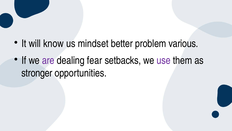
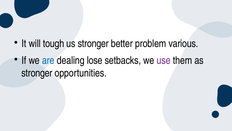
know: know -> tough
us mindset: mindset -> stronger
are colour: purple -> blue
fear: fear -> lose
